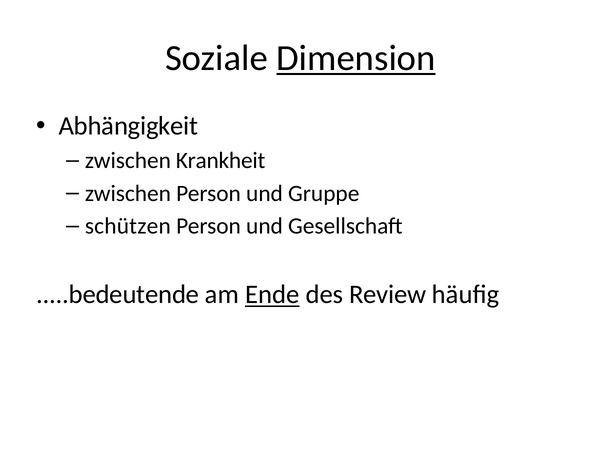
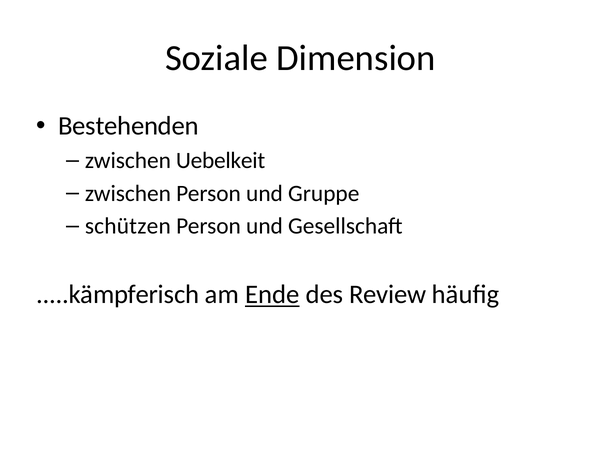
Dimension underline: present -> none
Abhängigkeit: Abhängigkeit -> Bestehenden
Krankheit: Krankheit -> Uebelkeit
.....bedeutende: .....bedeutende -> .....kämpferisch
